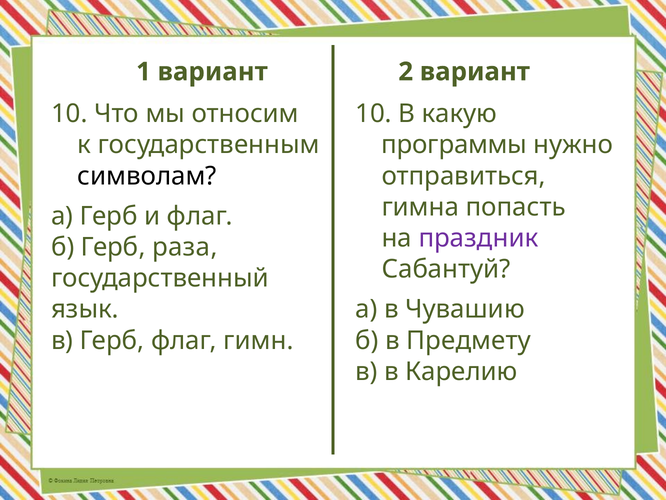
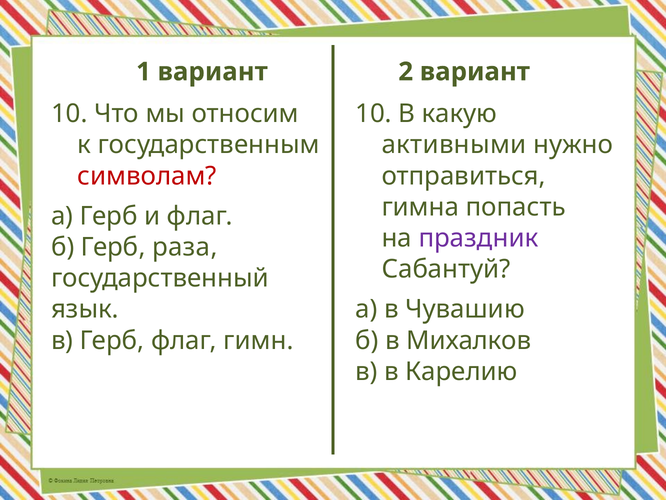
программы: программы -> активными
символам colour: black -> red
Предмету: Предмету -> Михалков
